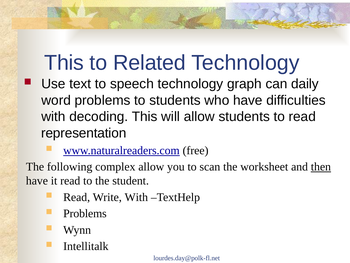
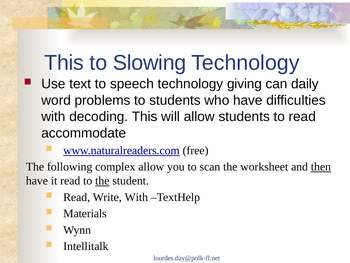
Related: Related -> Slowing
graph: graph -> giving
representation: representation -> accommodate
the at (102, 181) underline: none -> present
Problems at (85, 213): Problems -> Materials
